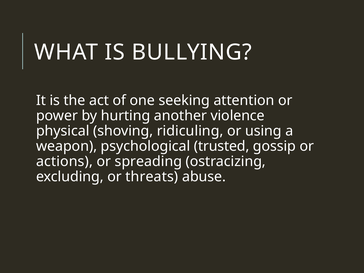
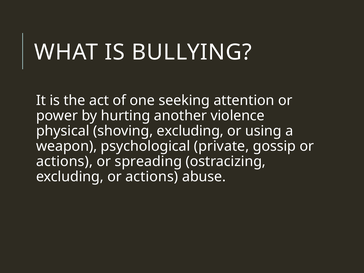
shoving ridiculing: ridiculing -> excluding
trusted: trusted -> private
excluding or threats: threats -> actions
